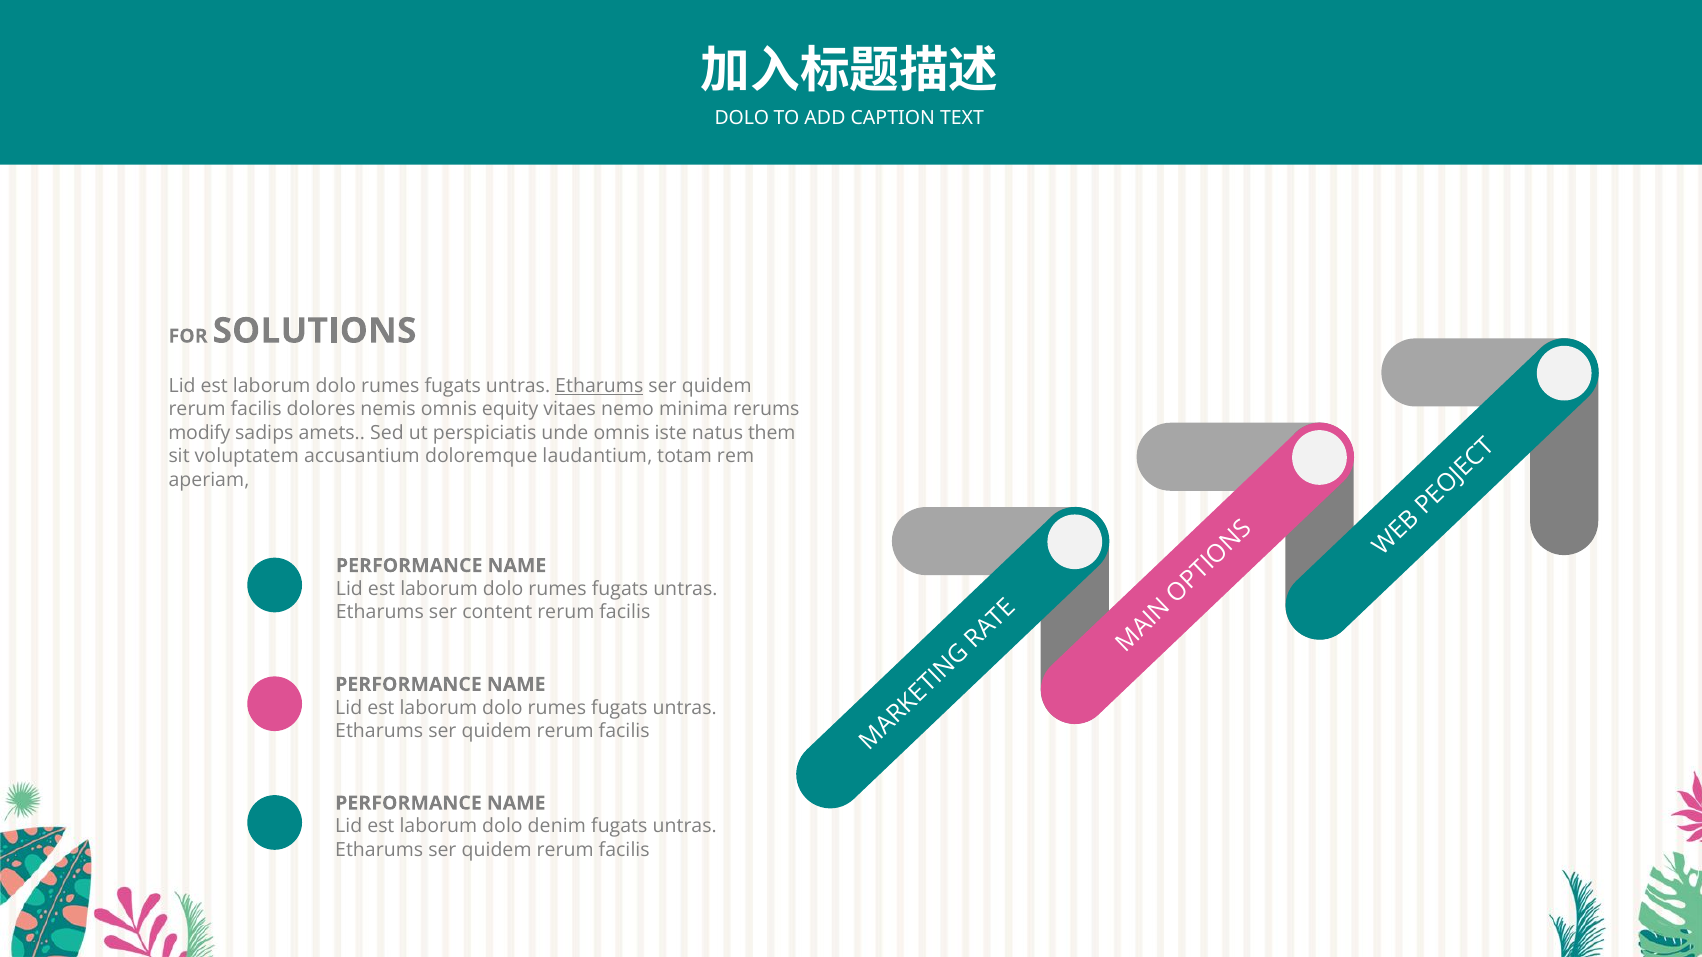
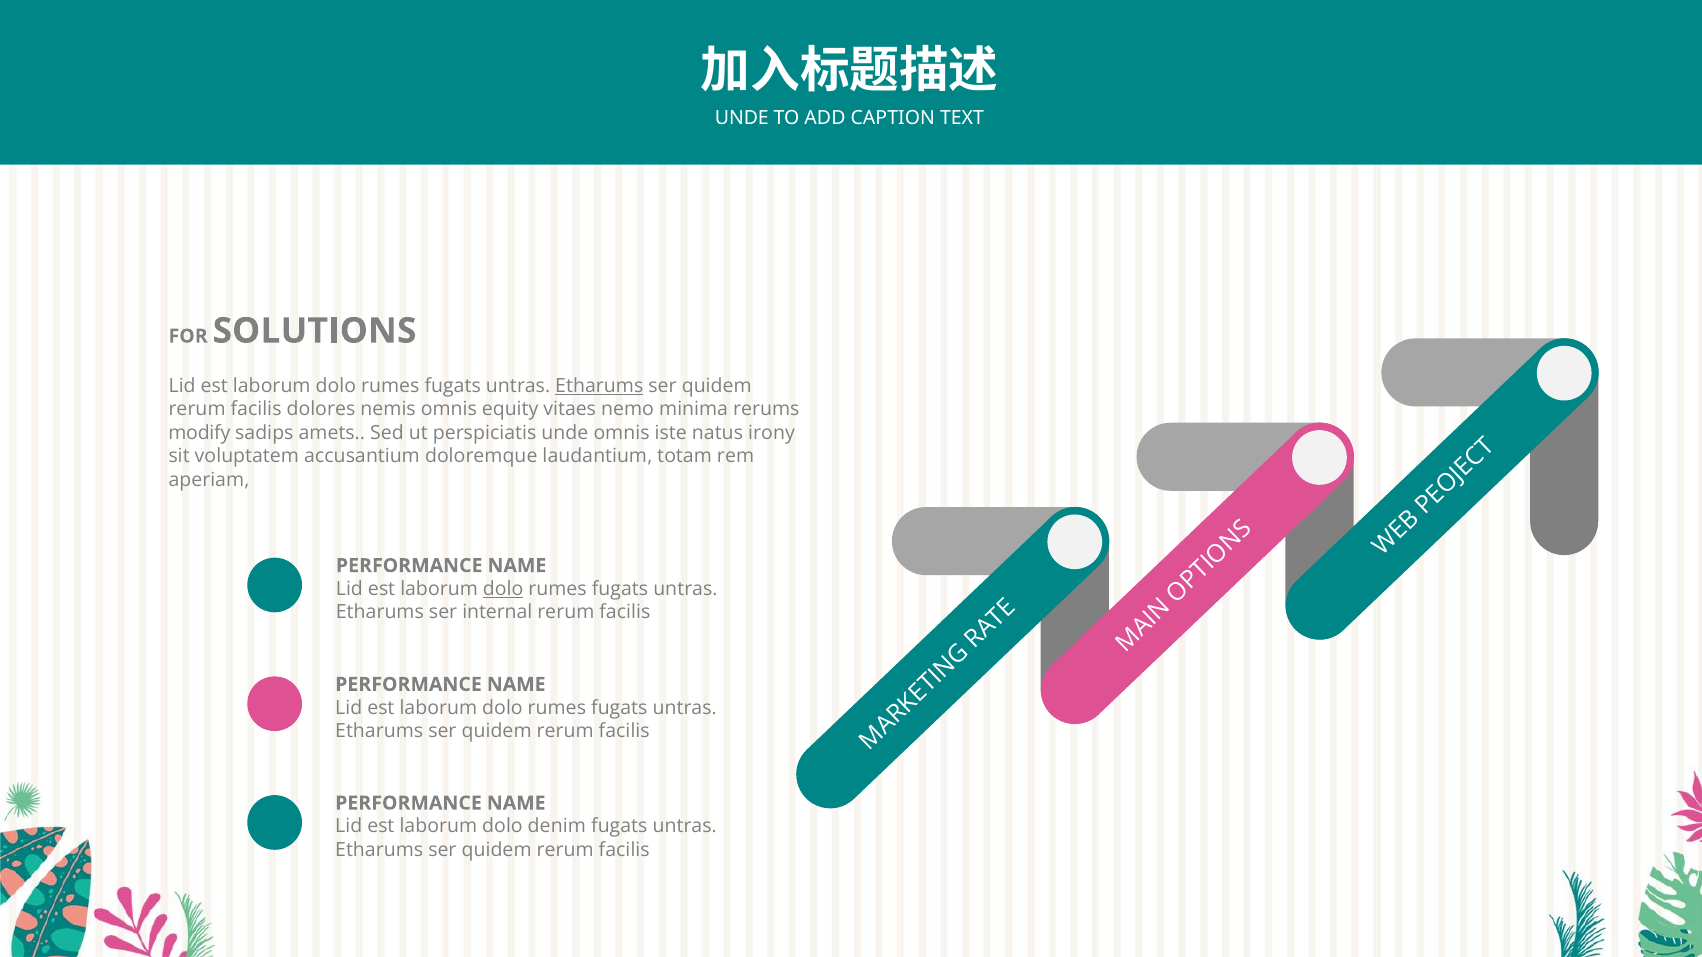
DOLO at (742, 118): DOLO -> UNDE
them: them -> irony
dolo at (503, 589) underline: none -> present
content: content -> internal
